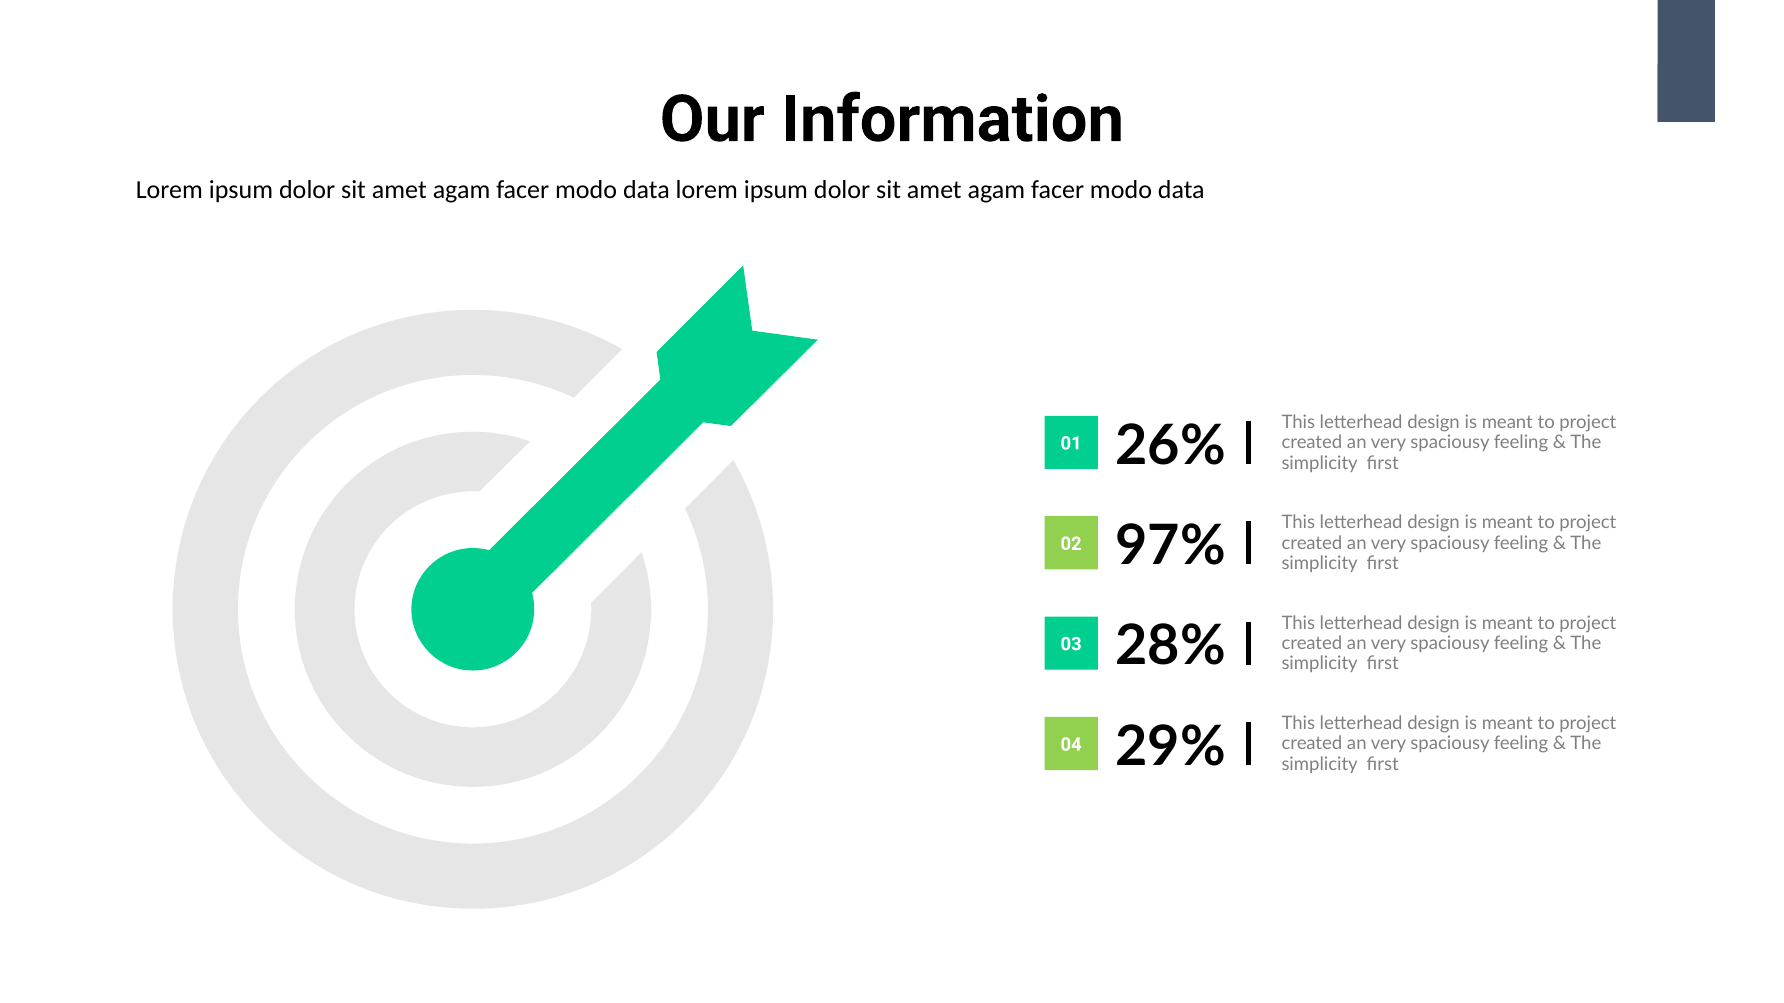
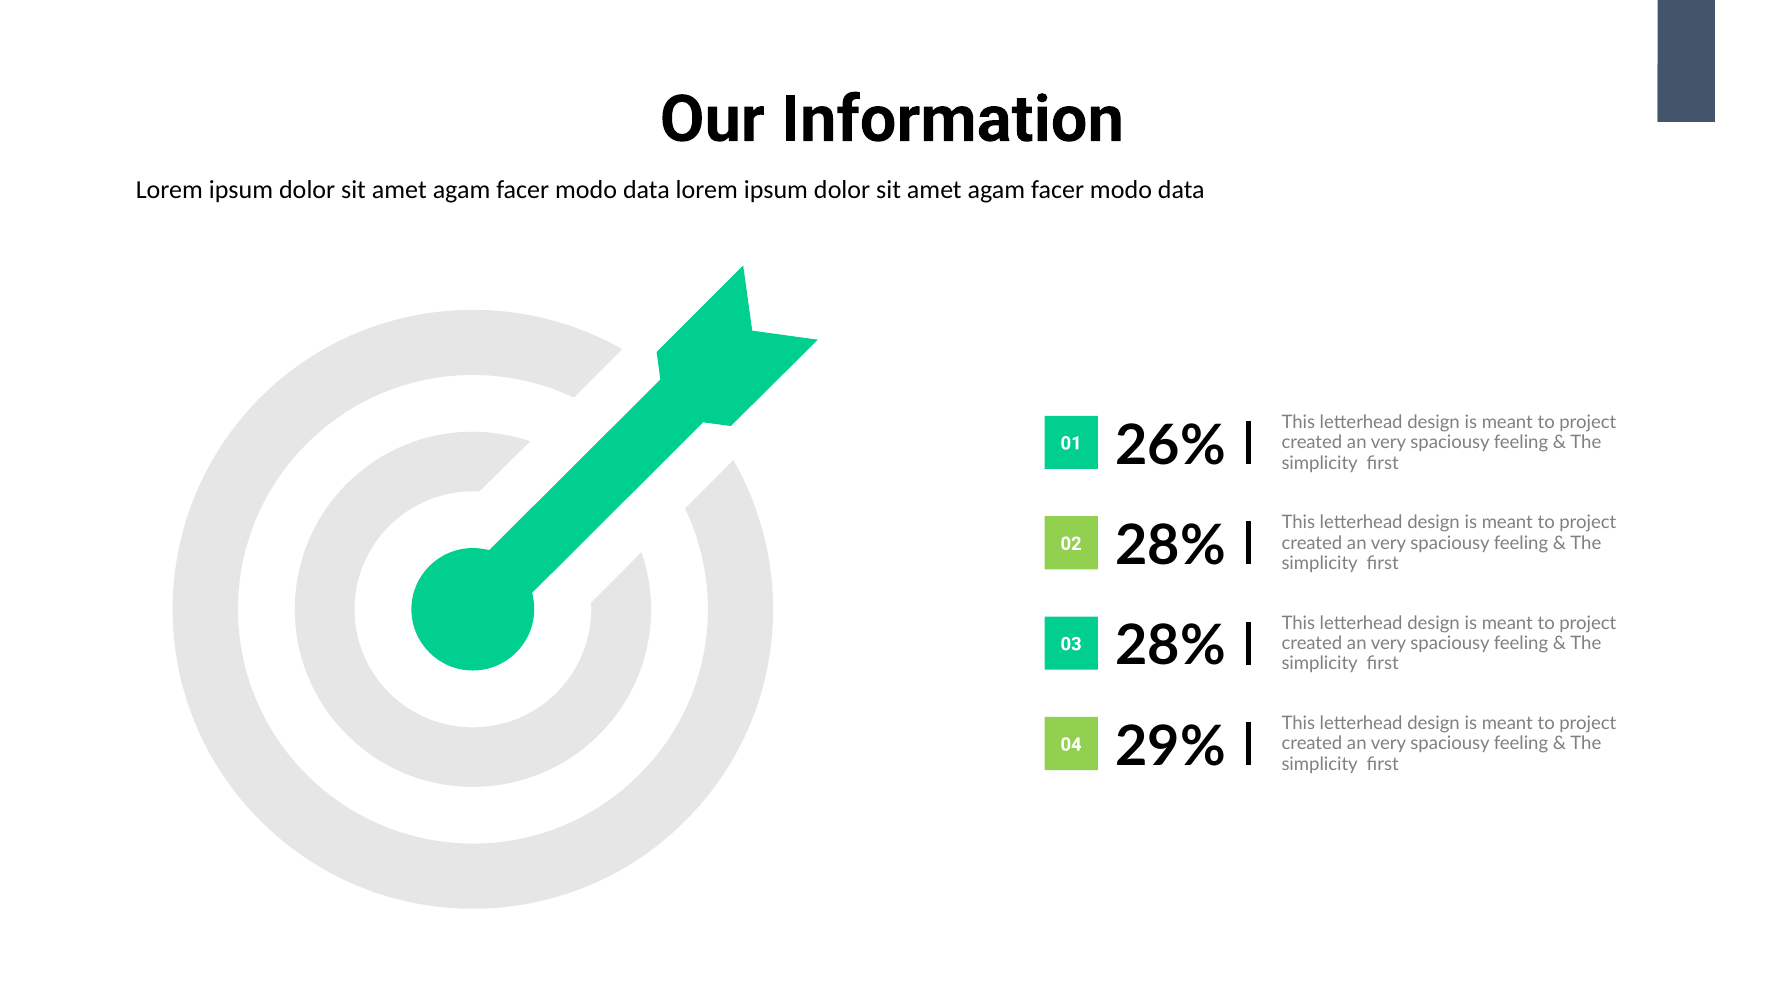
97% at (1171, 546): 97% -> 28%
